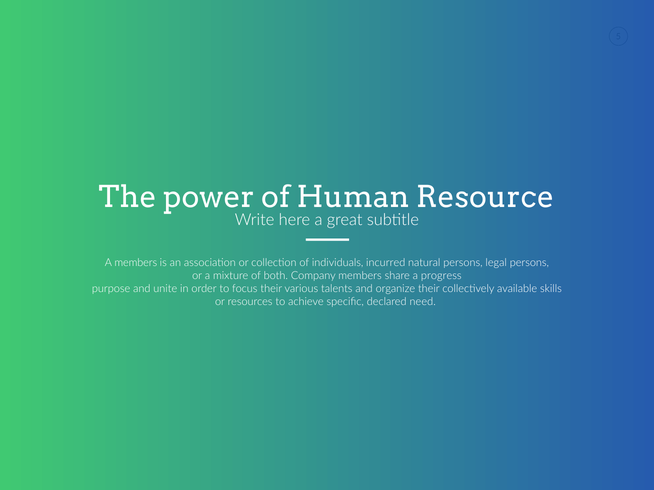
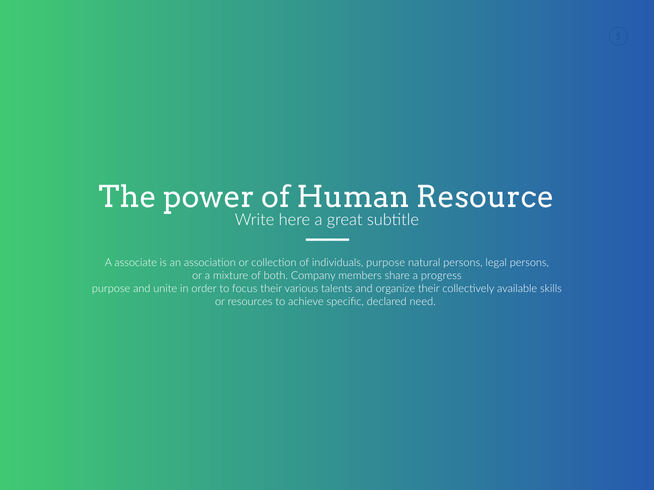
A members: members -> associate
individuals incurred: incurred -> purpose
